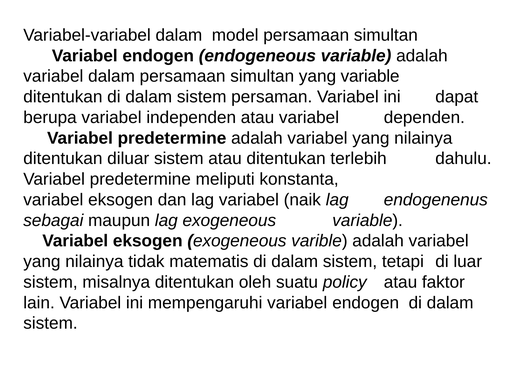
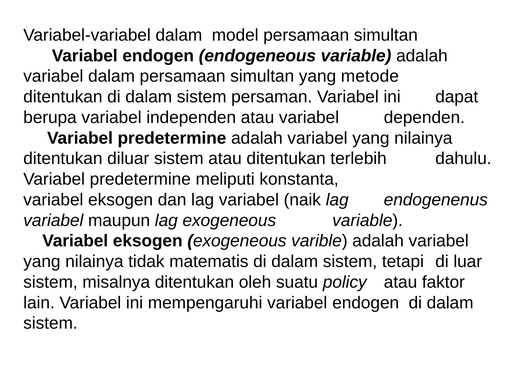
yang variable: variable -> metode
sebagai at (53, 221): sebagai -> variabel
